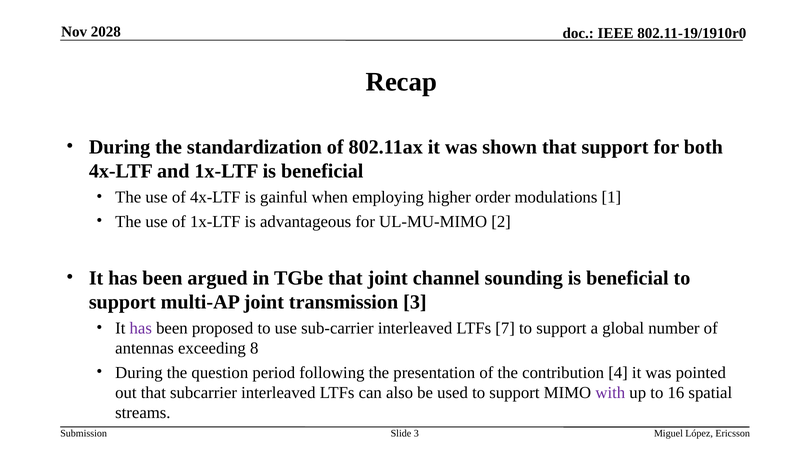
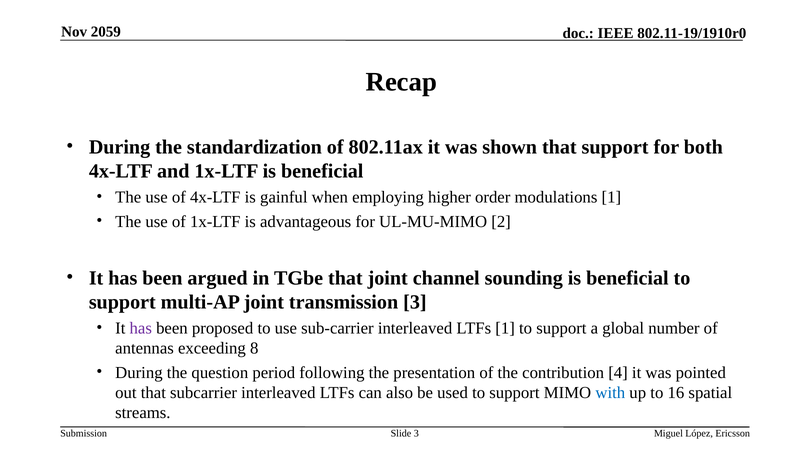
2028: 2028 -> 2059
LTFs 7: 7 -> 1
with colour: purple -> blue
